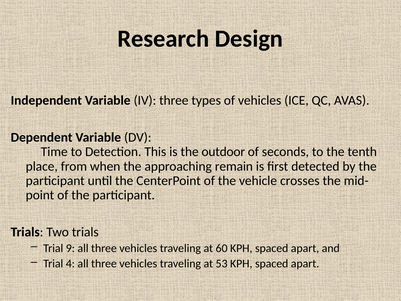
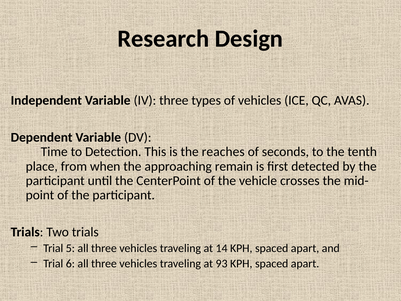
outdoor: outdoor -> reaches
9: 9 -> 5
60: 60 -> 14
4: 4 -> 6
53: 53 -> 93
